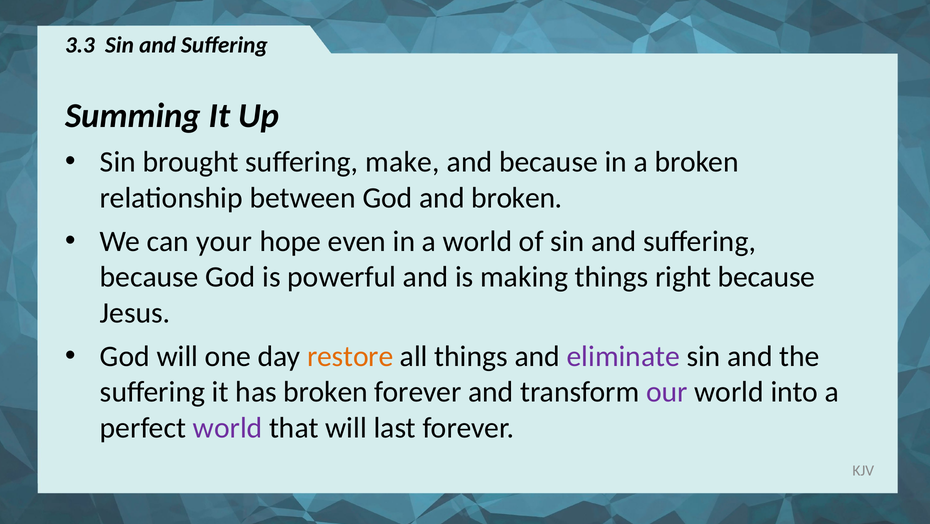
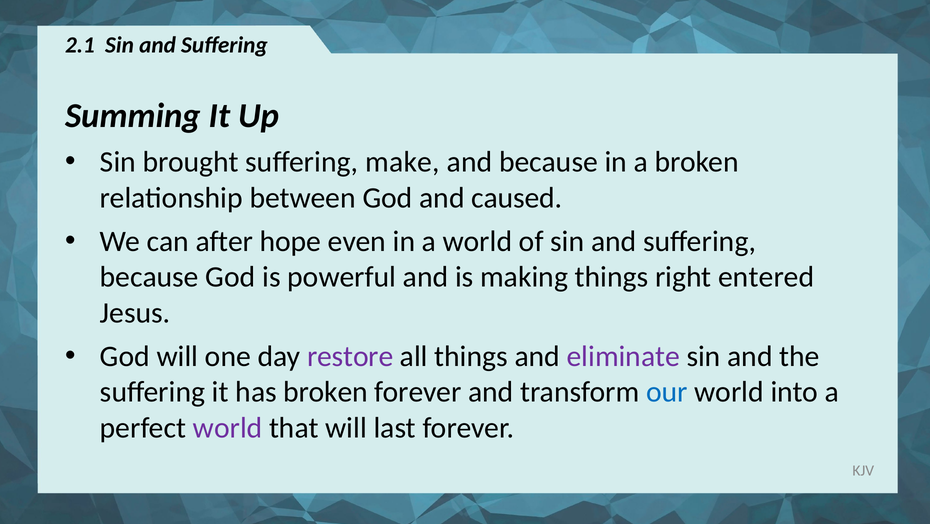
3.3: 3.3 -> 2.1
and broken: broken -> caused
your: your -> after
right because: because -> entered
restore colour: orange -> purple
our colour: purple -> blue
